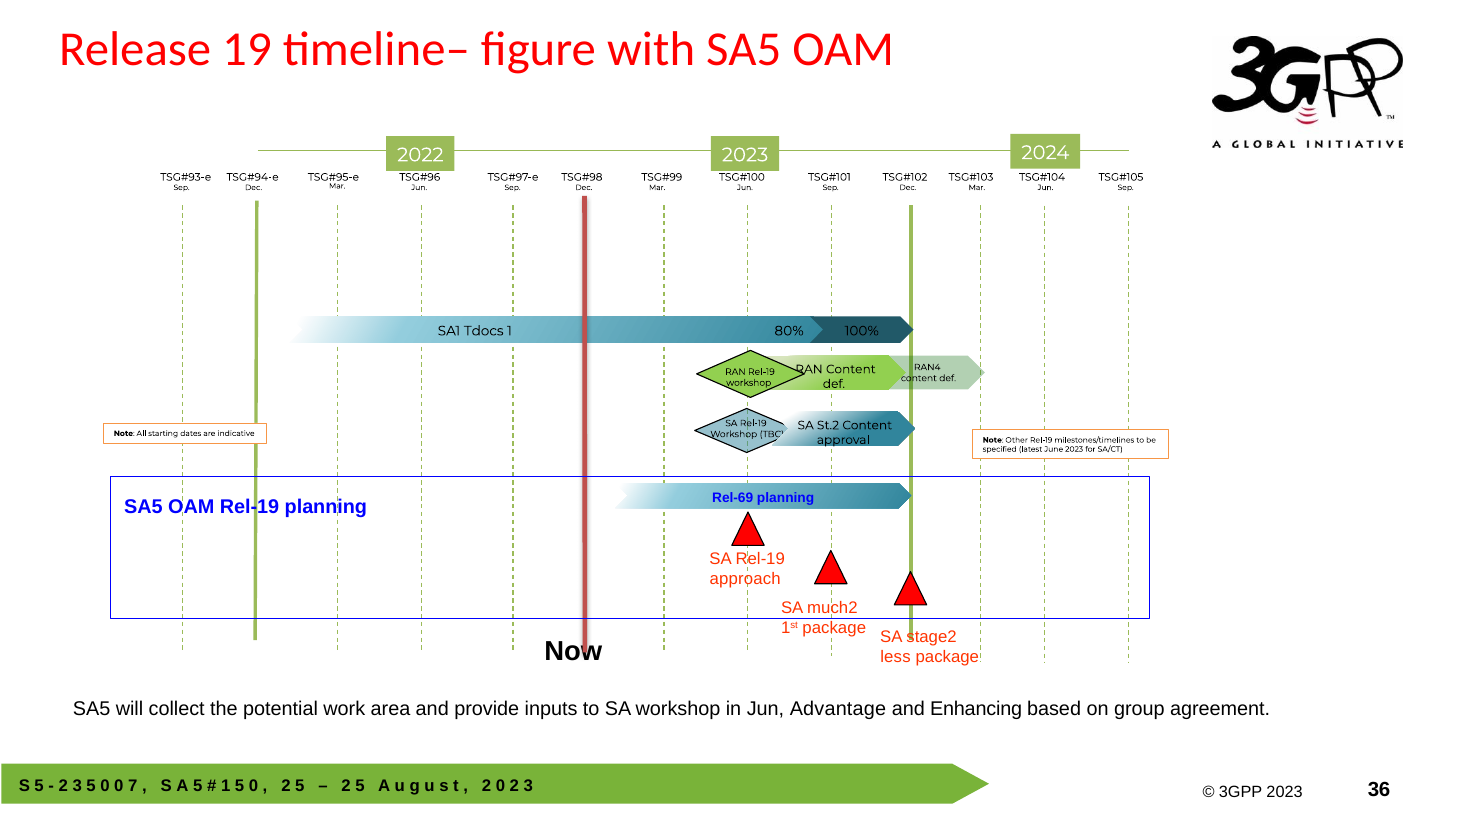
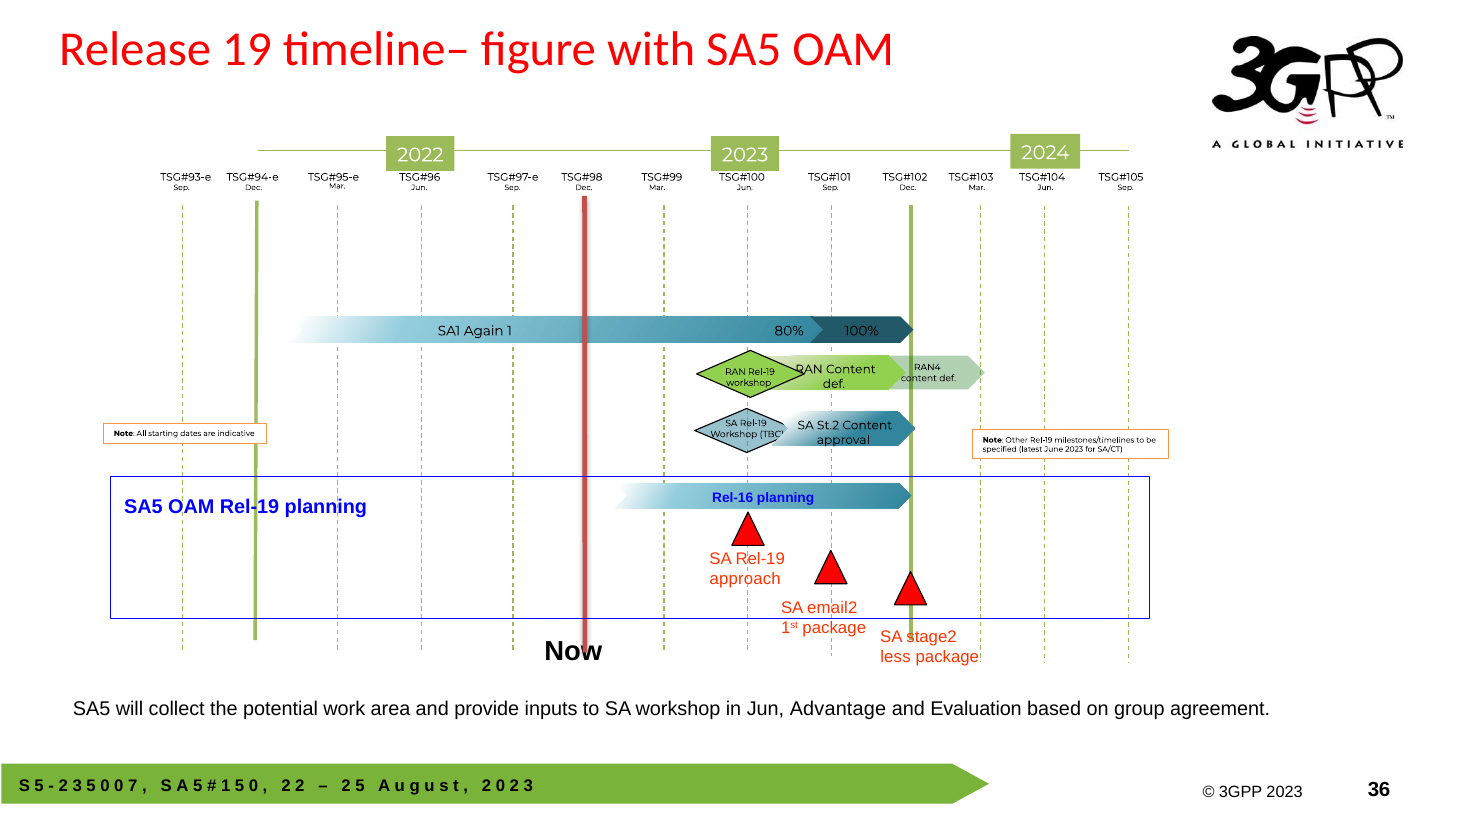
Tdocs: Tdocs -> Again
Rel-69: Rel-69 -> Rel-16
much2: much2 -> email2
Enhancing: Enhancing -> Evaluation
5 at (300, 786): 5 -> 2
